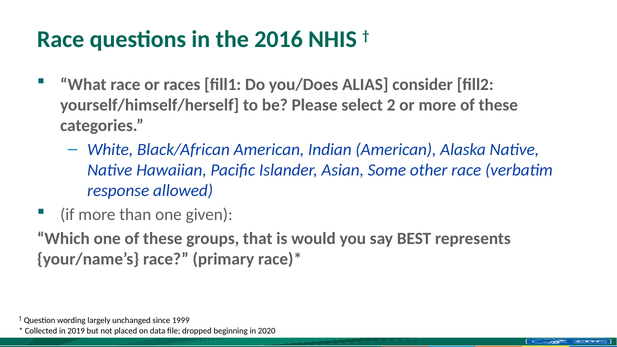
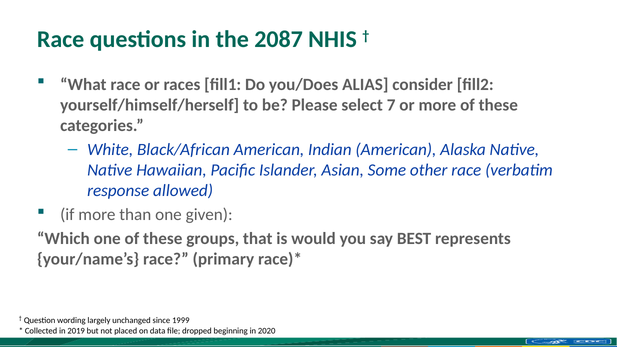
2016: 2016 -> 2087
2: 2 -> 7
